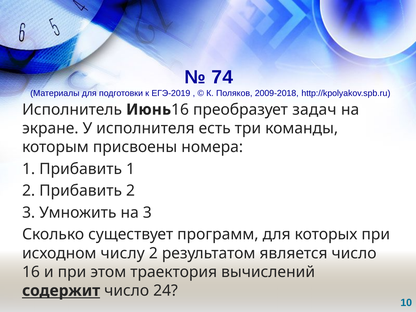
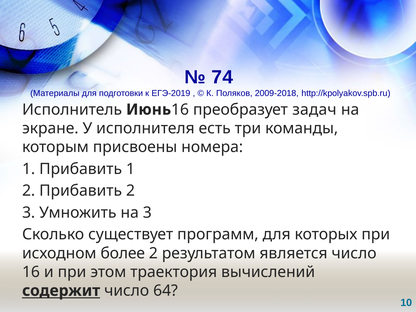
числу: числу -> более
24: 24 -> 64
